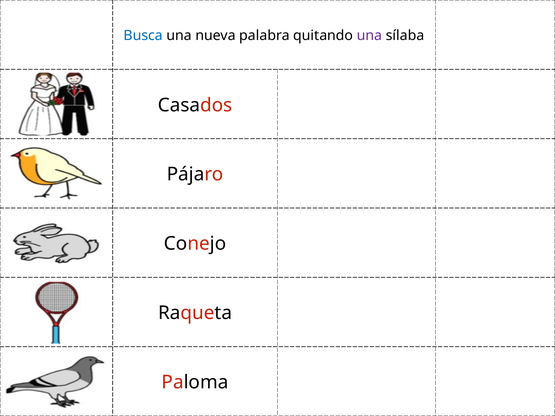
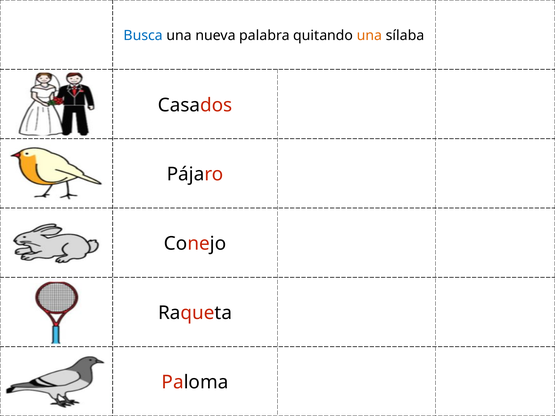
una at (369, 35) colour: purple -> orange
